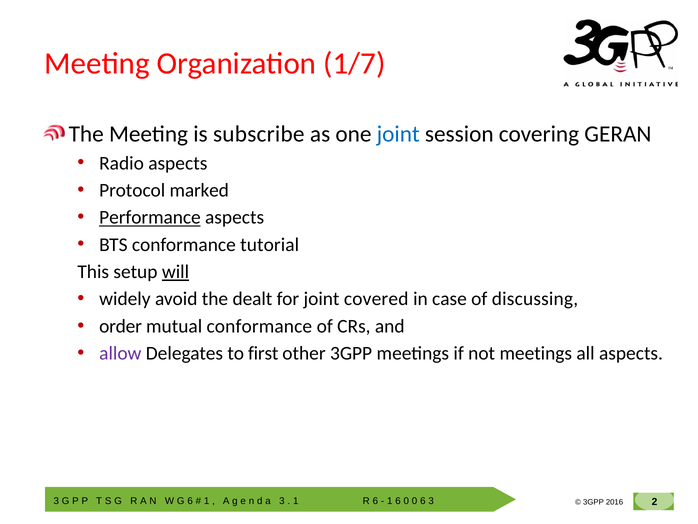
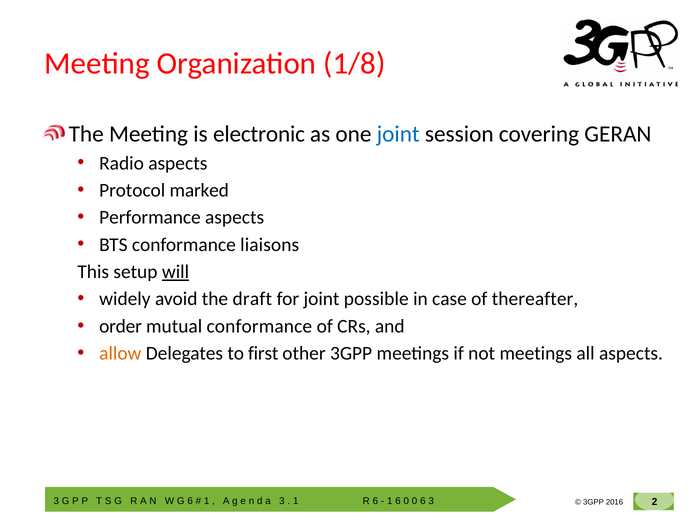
1/7: 1/7 -> 1/8
subscribe: subscribe -> electronic
Performance underline: present -> none
tutorial: tutorial -> liaisons
dealt: dealt -> draft
covered: covered -> possible
discussing: discussing -> thereafter
allow colour: purple -> orange
